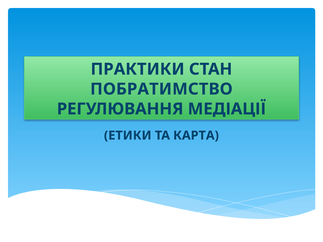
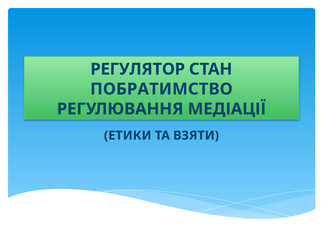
ПРАКТИКИ: ПРАКТИКИ -> РЕГУЛЯТОР
КАРТА: КАРТА -> ВЗЯТИ
